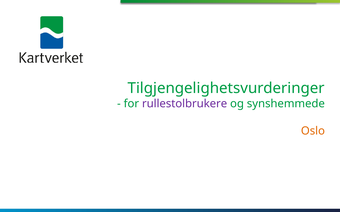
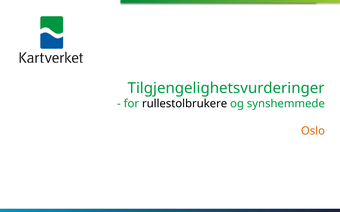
rullestolbrukere colour: purple -> black
